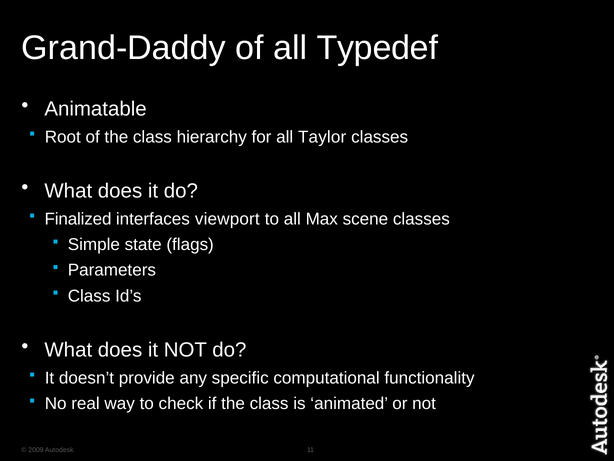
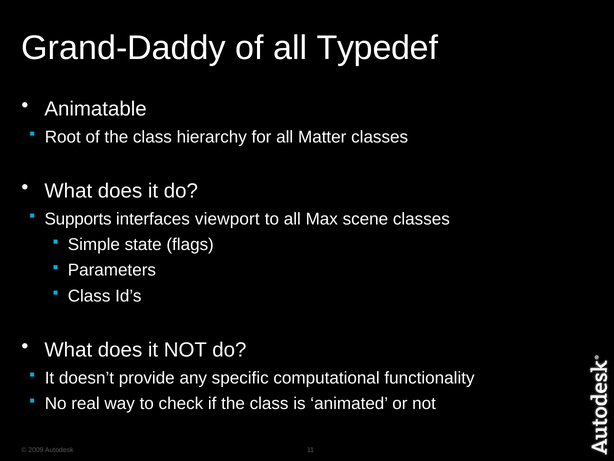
Taylor: Taylor -> Matter
Finalized: Finalized -> Supports
